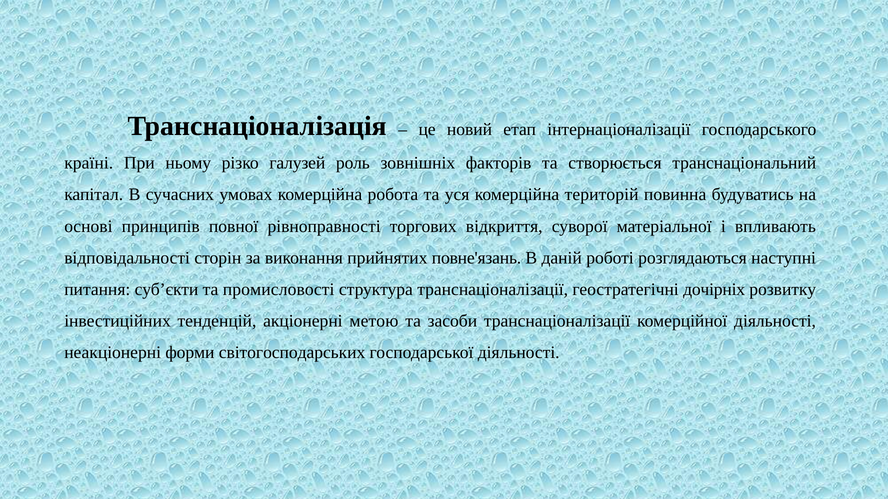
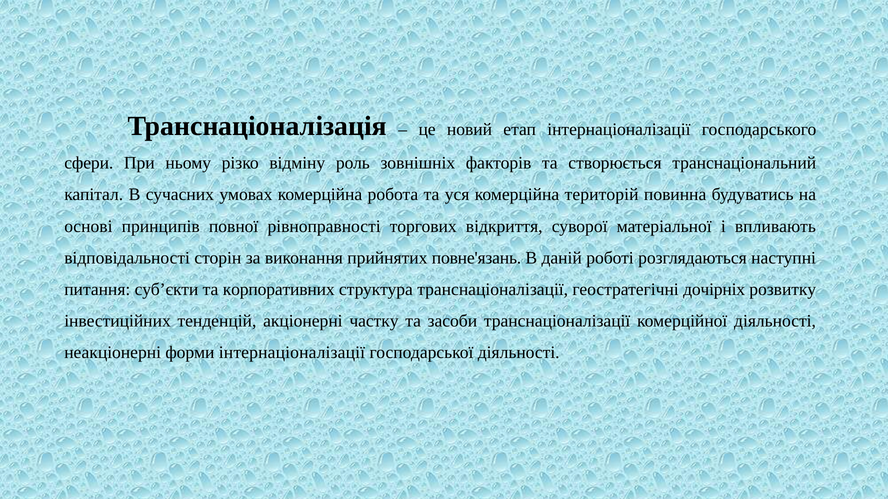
країні: країні -> сфери
галузей: галузей -> відміну
промисловості: промисловості -> корпоративних
метою: метою -> частку
форми світогосподарських: світогосподарських -> інтернаціоналізації
